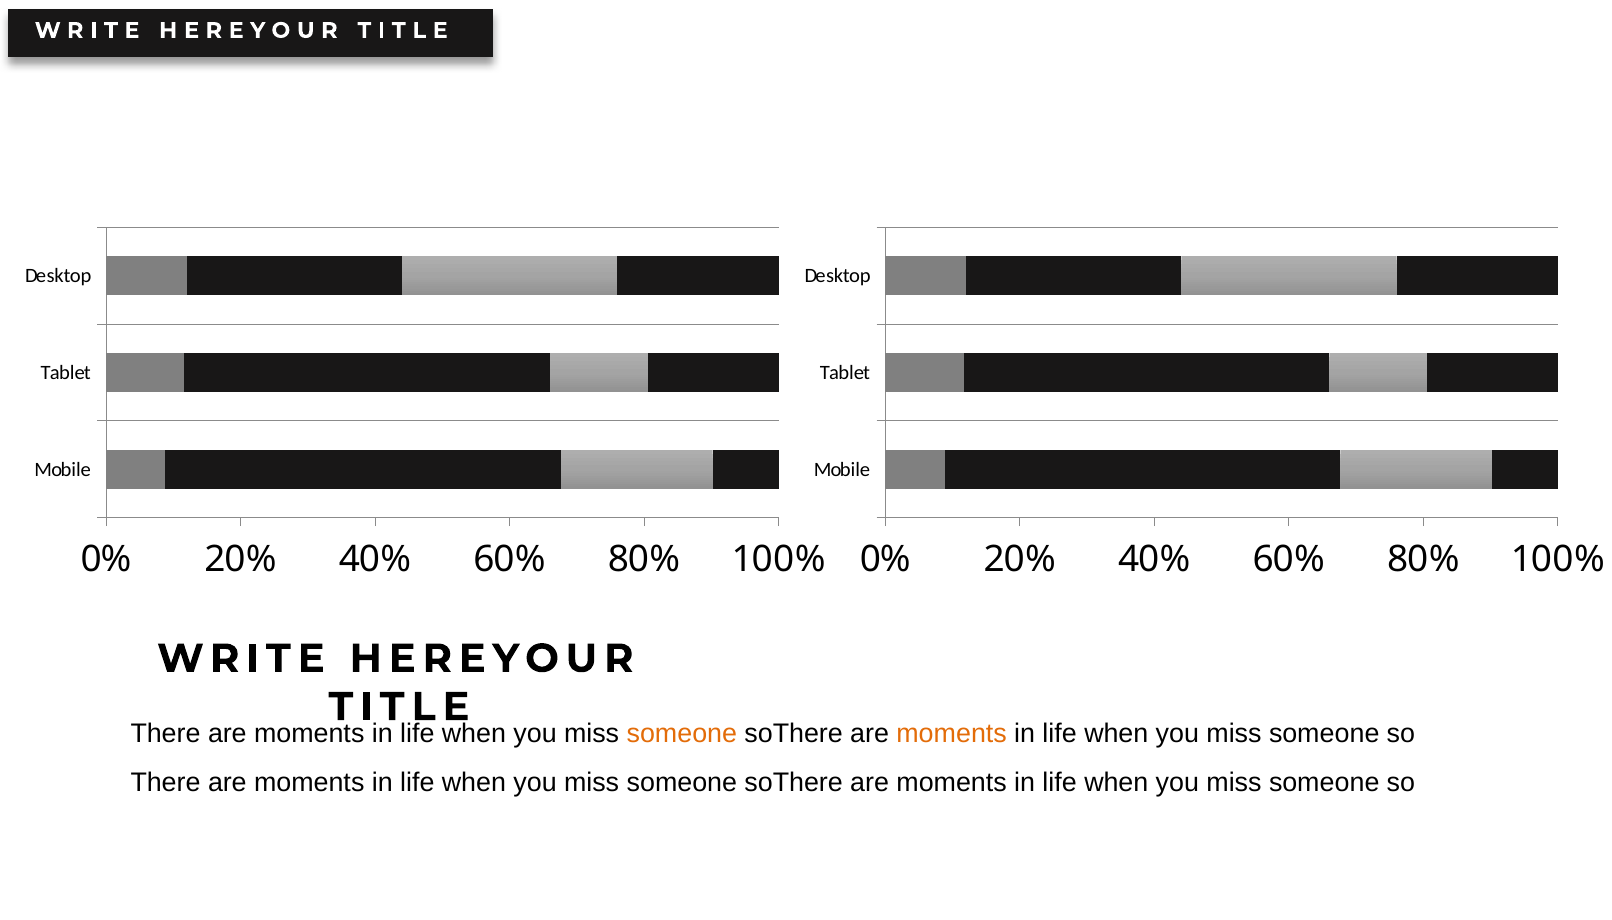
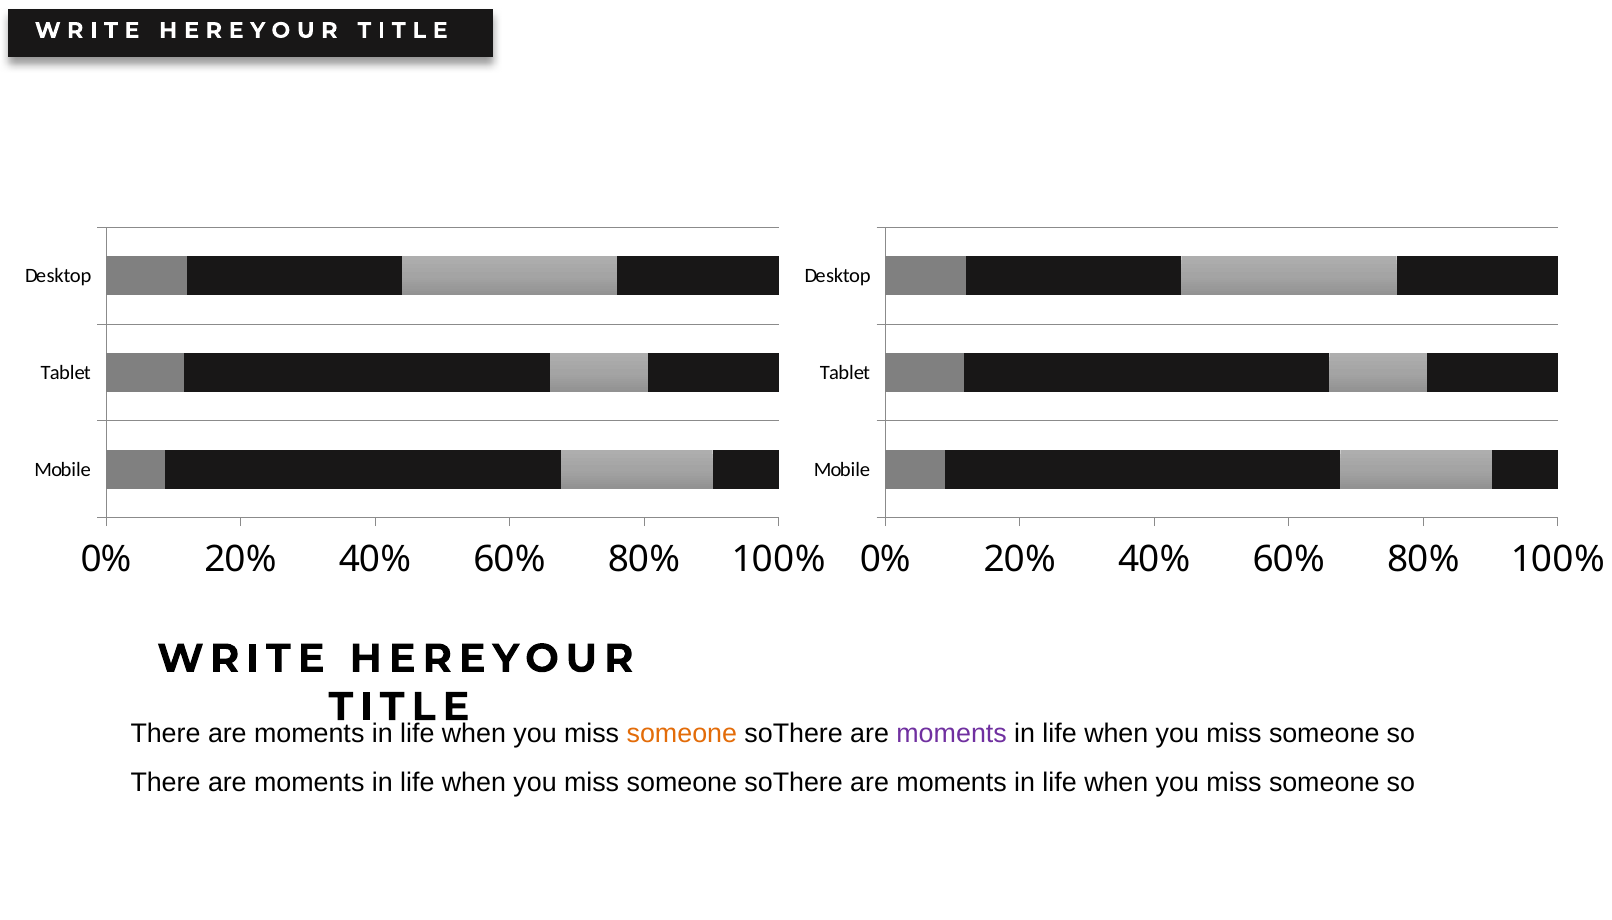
moments at (952, 734) colour: orange -> purple
